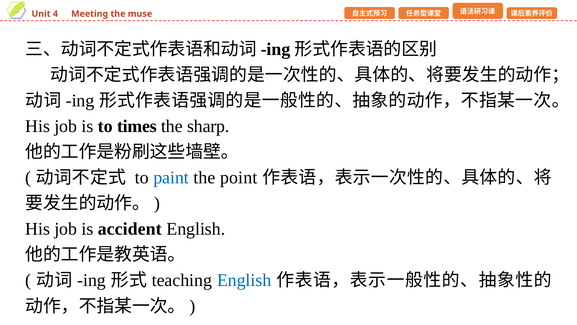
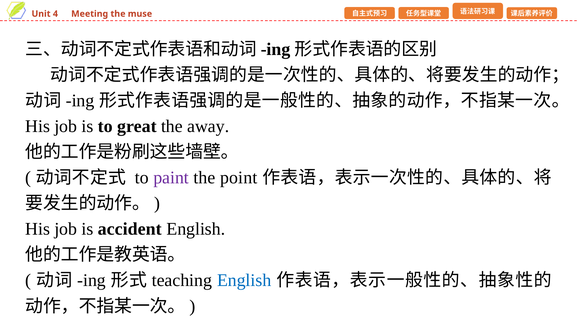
times: times -> great
sharp: sharp -> away
paint colour: blue -> purple
